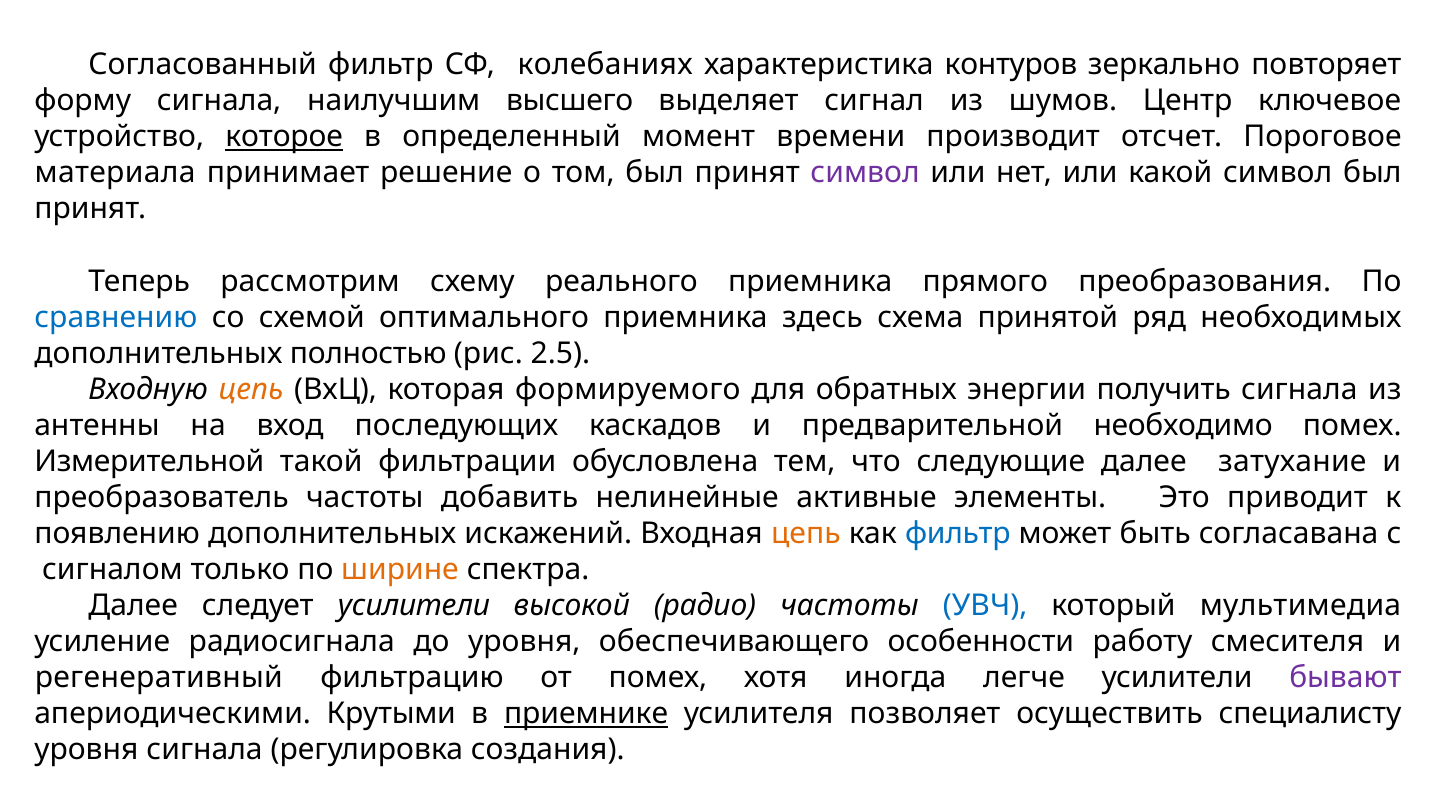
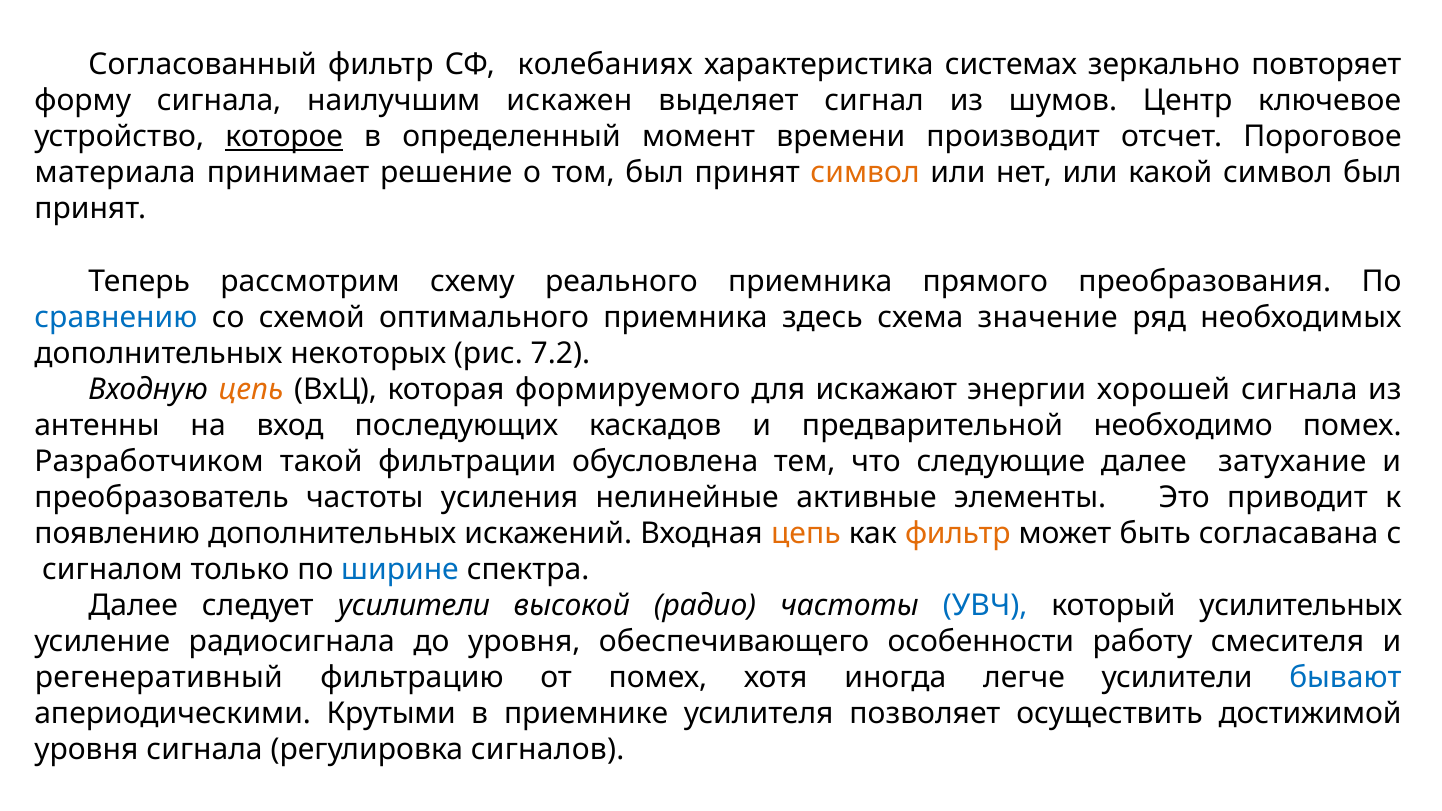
контуров: контуров -> системах
высшего: высшего -> искажен
символ at (865, 173) colour: purple -> orange
принятой: принятой -> значение
полностью: полностью -> некоторых
2.5: 2.5 -> 7.2
обратных: обратных -> искажают
получить: получить -> хорошей
Измерительной: Измерительной -> Разработчиком
добавить: добавить -> усиления
фильтр at (958, 534) colour: blue -> orange
ширине colour: orange -> blue
мультимедиа: мультимедиа -> усилительных
бывают colour: purple -> blue
приемнике underline: present -> none
специалисту: специалисту -> достижимой
создания: создания -> сигналов
